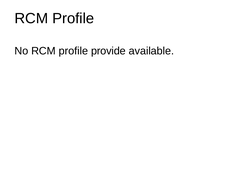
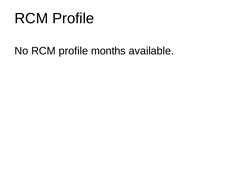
provide: provide -> months
